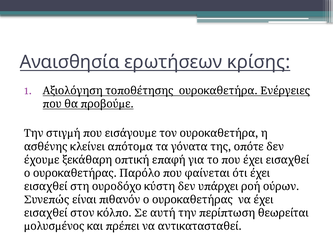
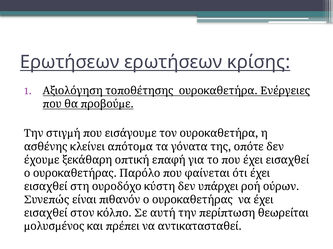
Αναισθησία at (70, 62): Αναισθησία -> Ερωτήσεων
